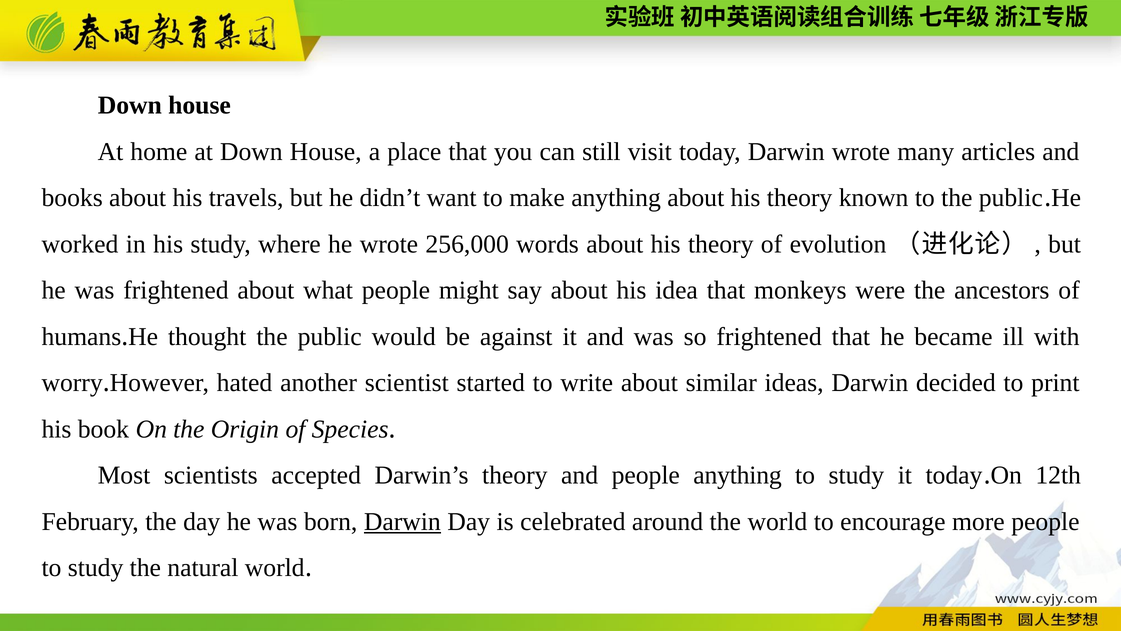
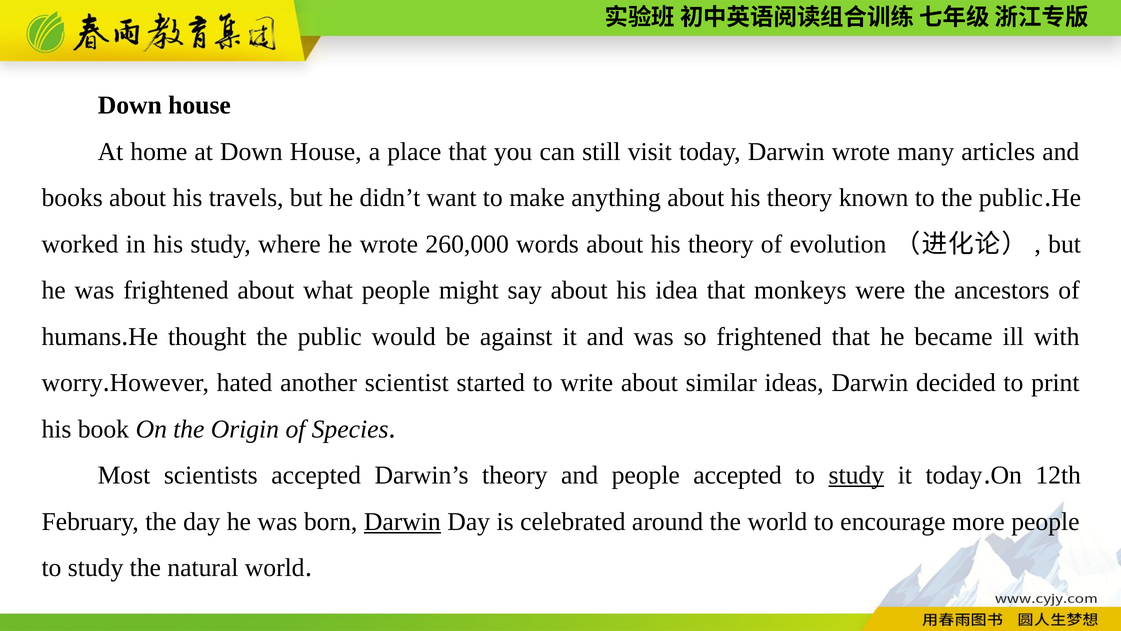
256,000: 256,000 -> 260,000
people anything: anything -> accepted
study at (856, 475) underline: none -> present
